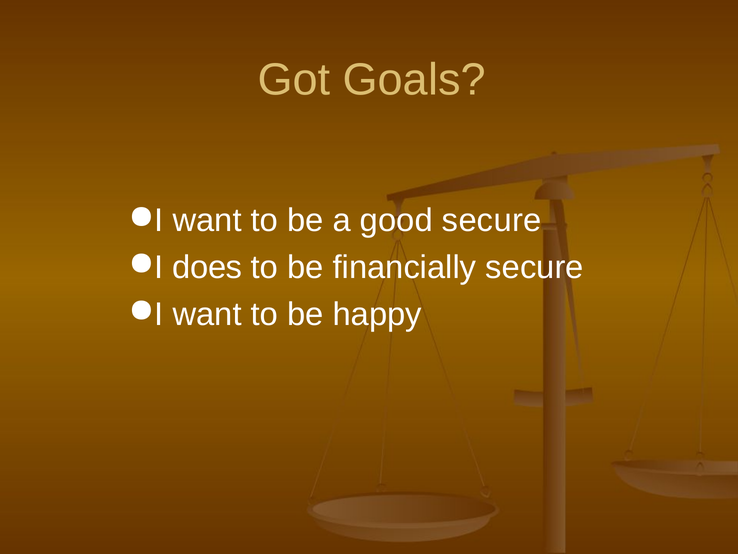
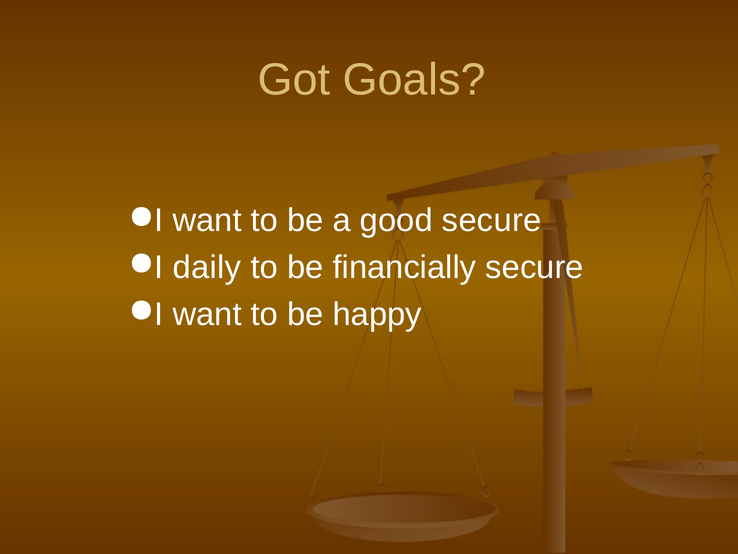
does: does -> daily
